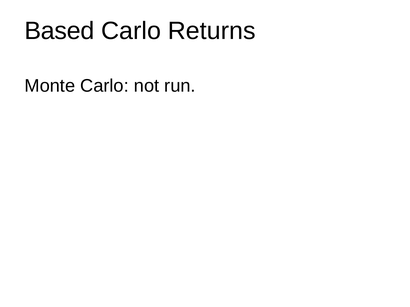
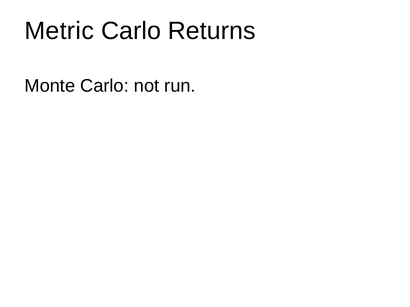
Based: Based -> Metric
